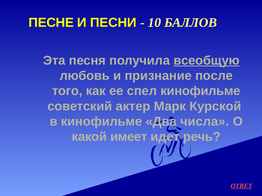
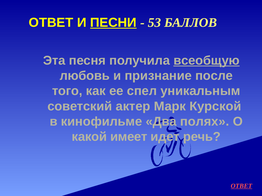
ПЕСНЕ at (51, 23): ПЕСНЕ -> ОТВЕТ
ПЕСНИ underline: none -> present
10: 10 -> 53
спел кинофильме: кинофильме -> уникальным
числа: числа -> полях
